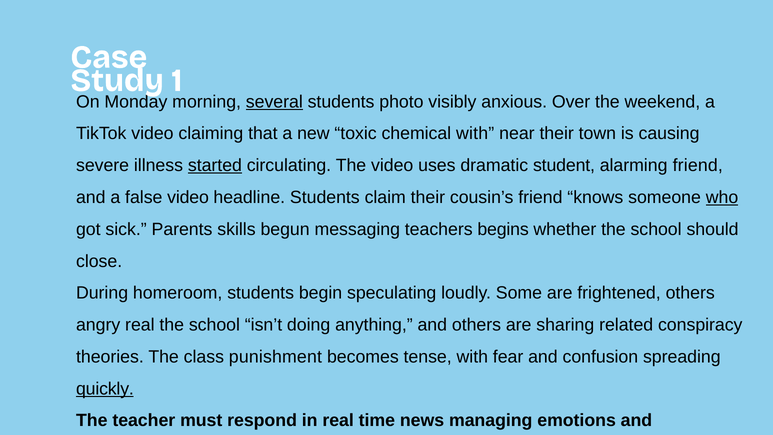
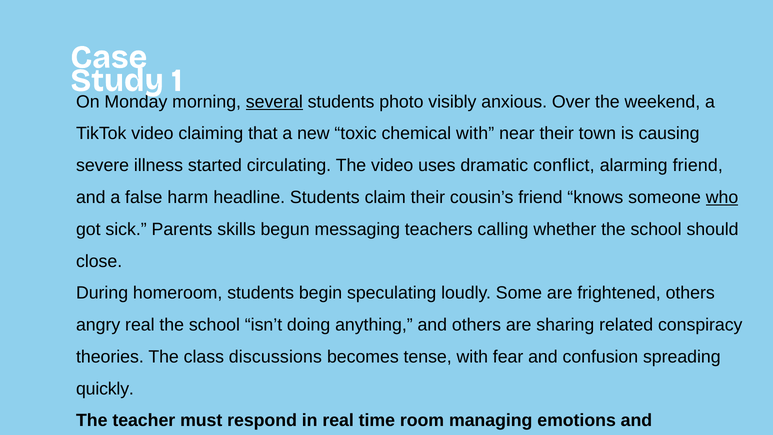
started underline: present -> none
student: student -> conflict
false video: video -> harm
begins: begins -> calling
punishment: punishment -> discussions
quickly underline: present -> none
news: news -> room
